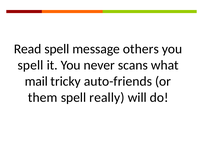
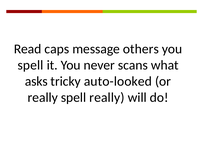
Read spell: spell -> caps
mail: mail -> asks
auto-friends: auto-friends -> auto-looked
them at (43, 98): them -> really
